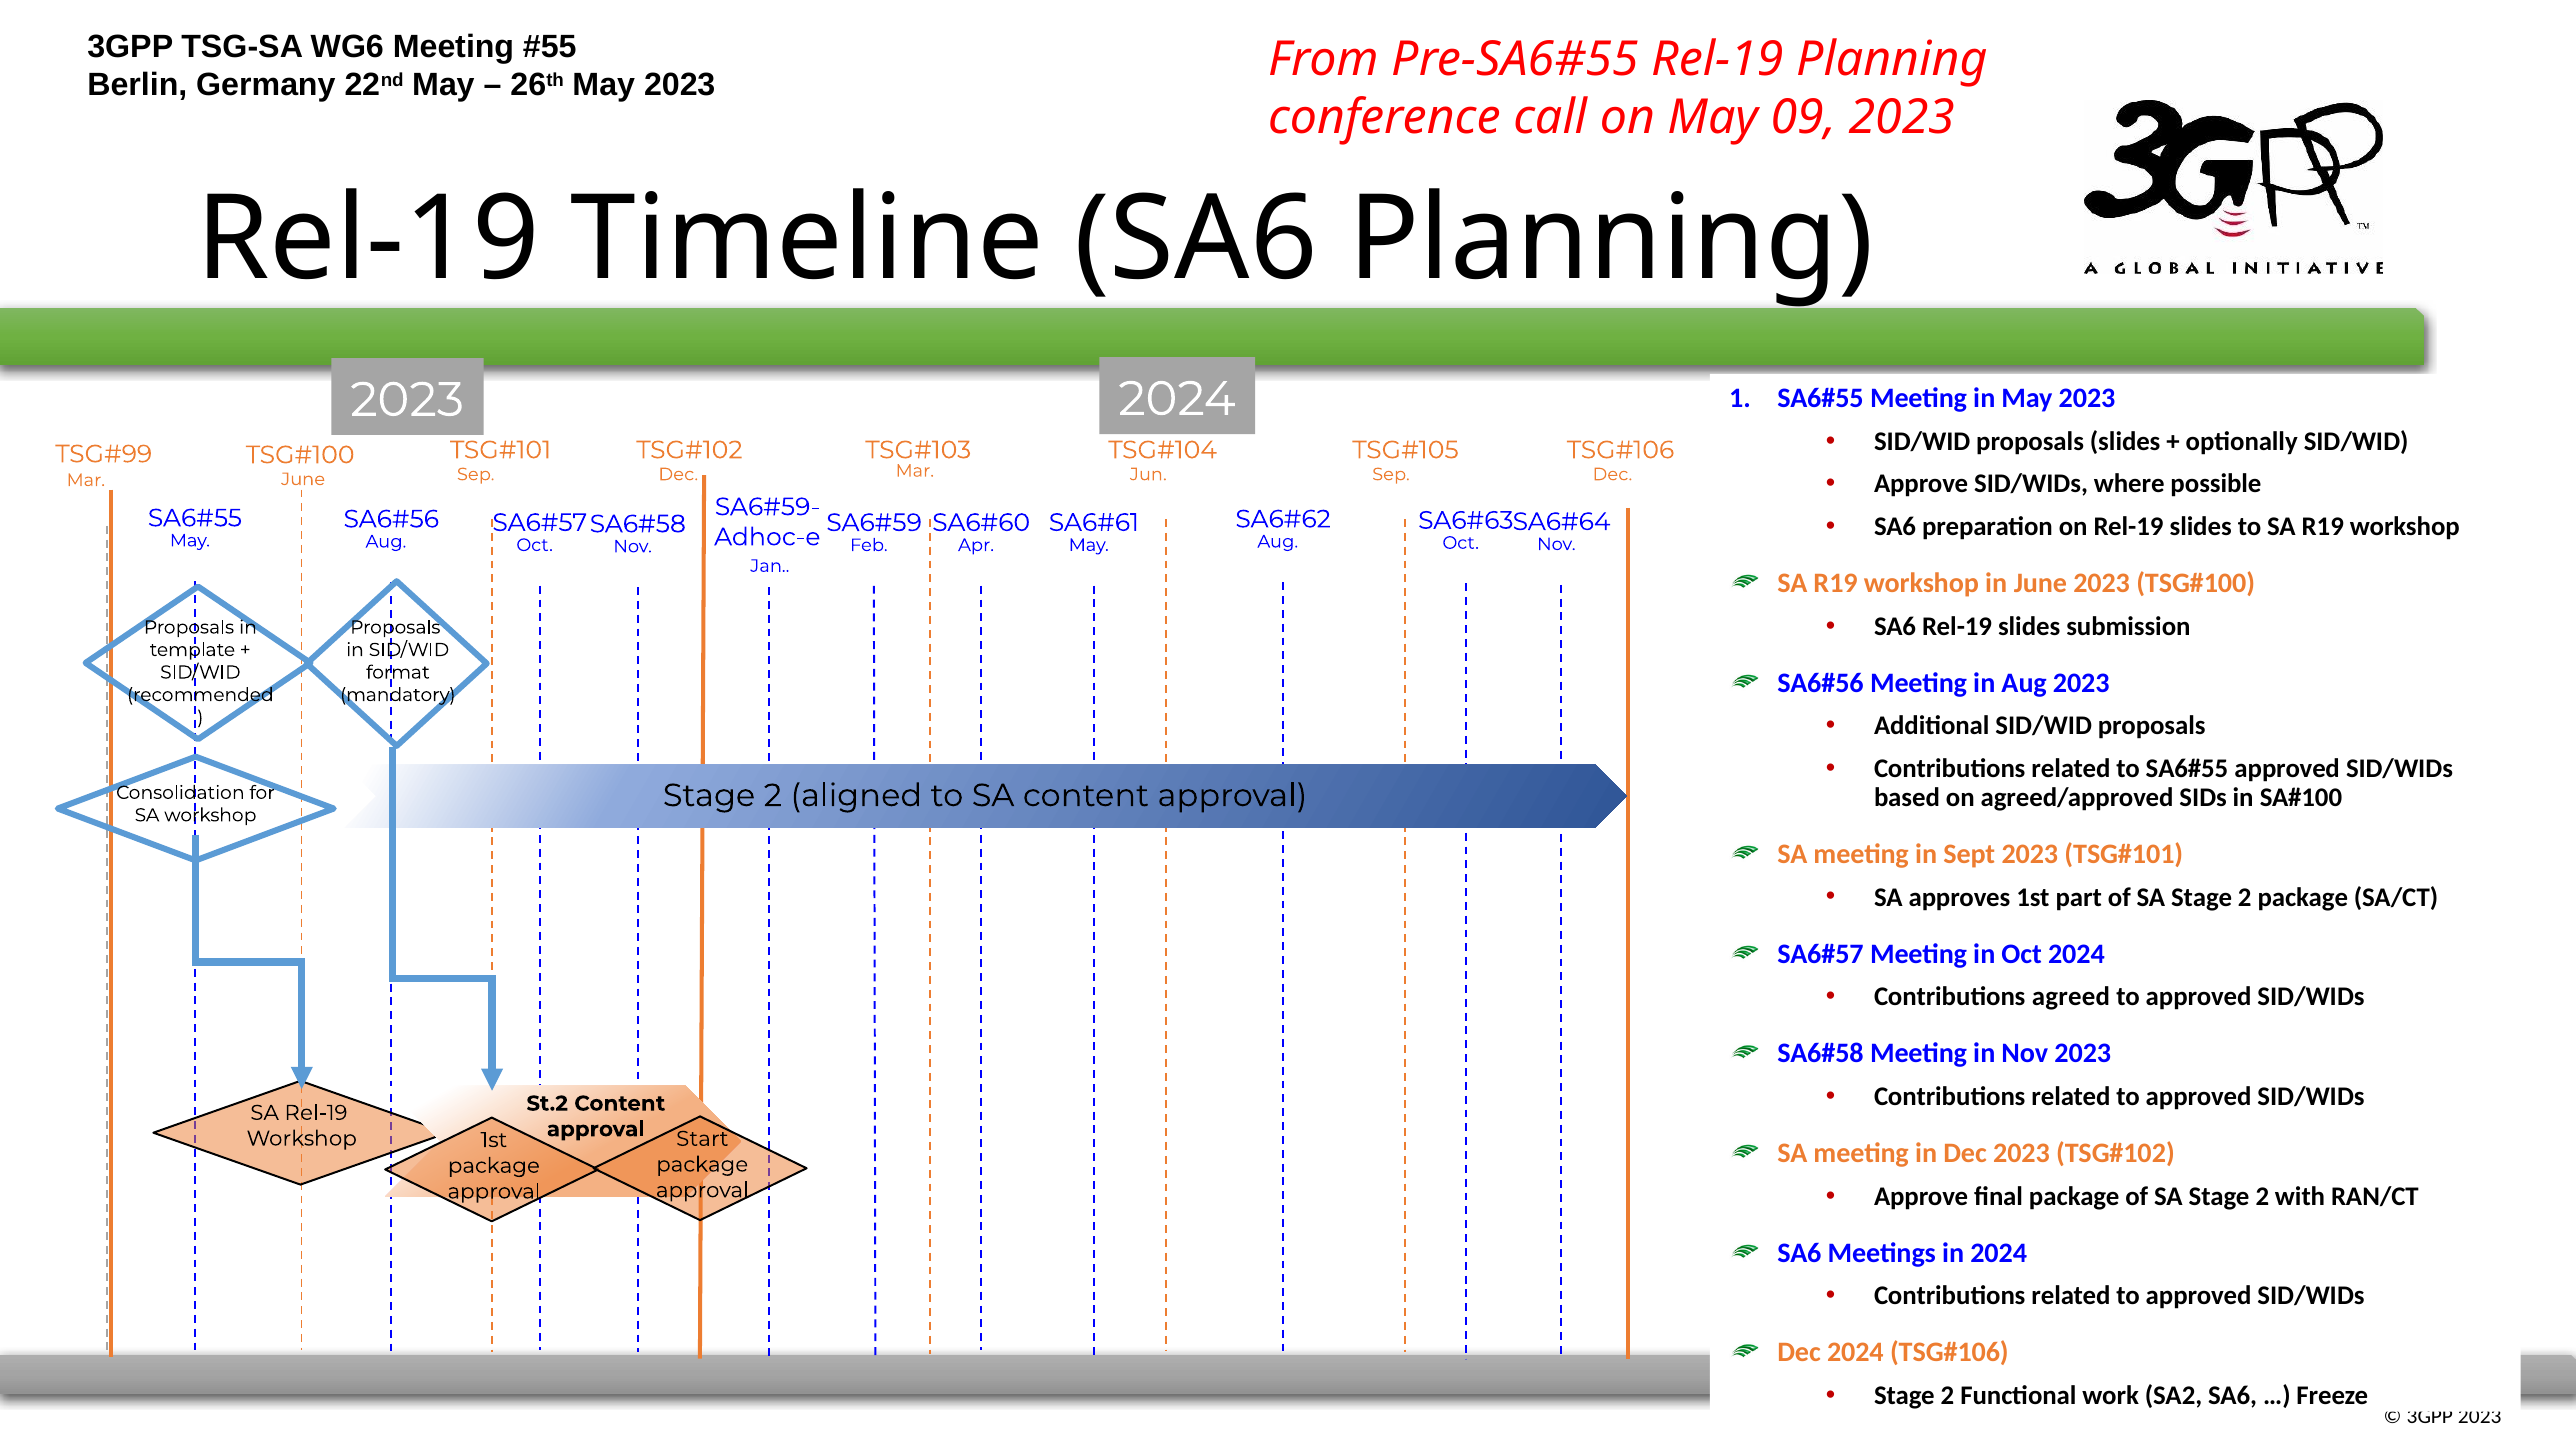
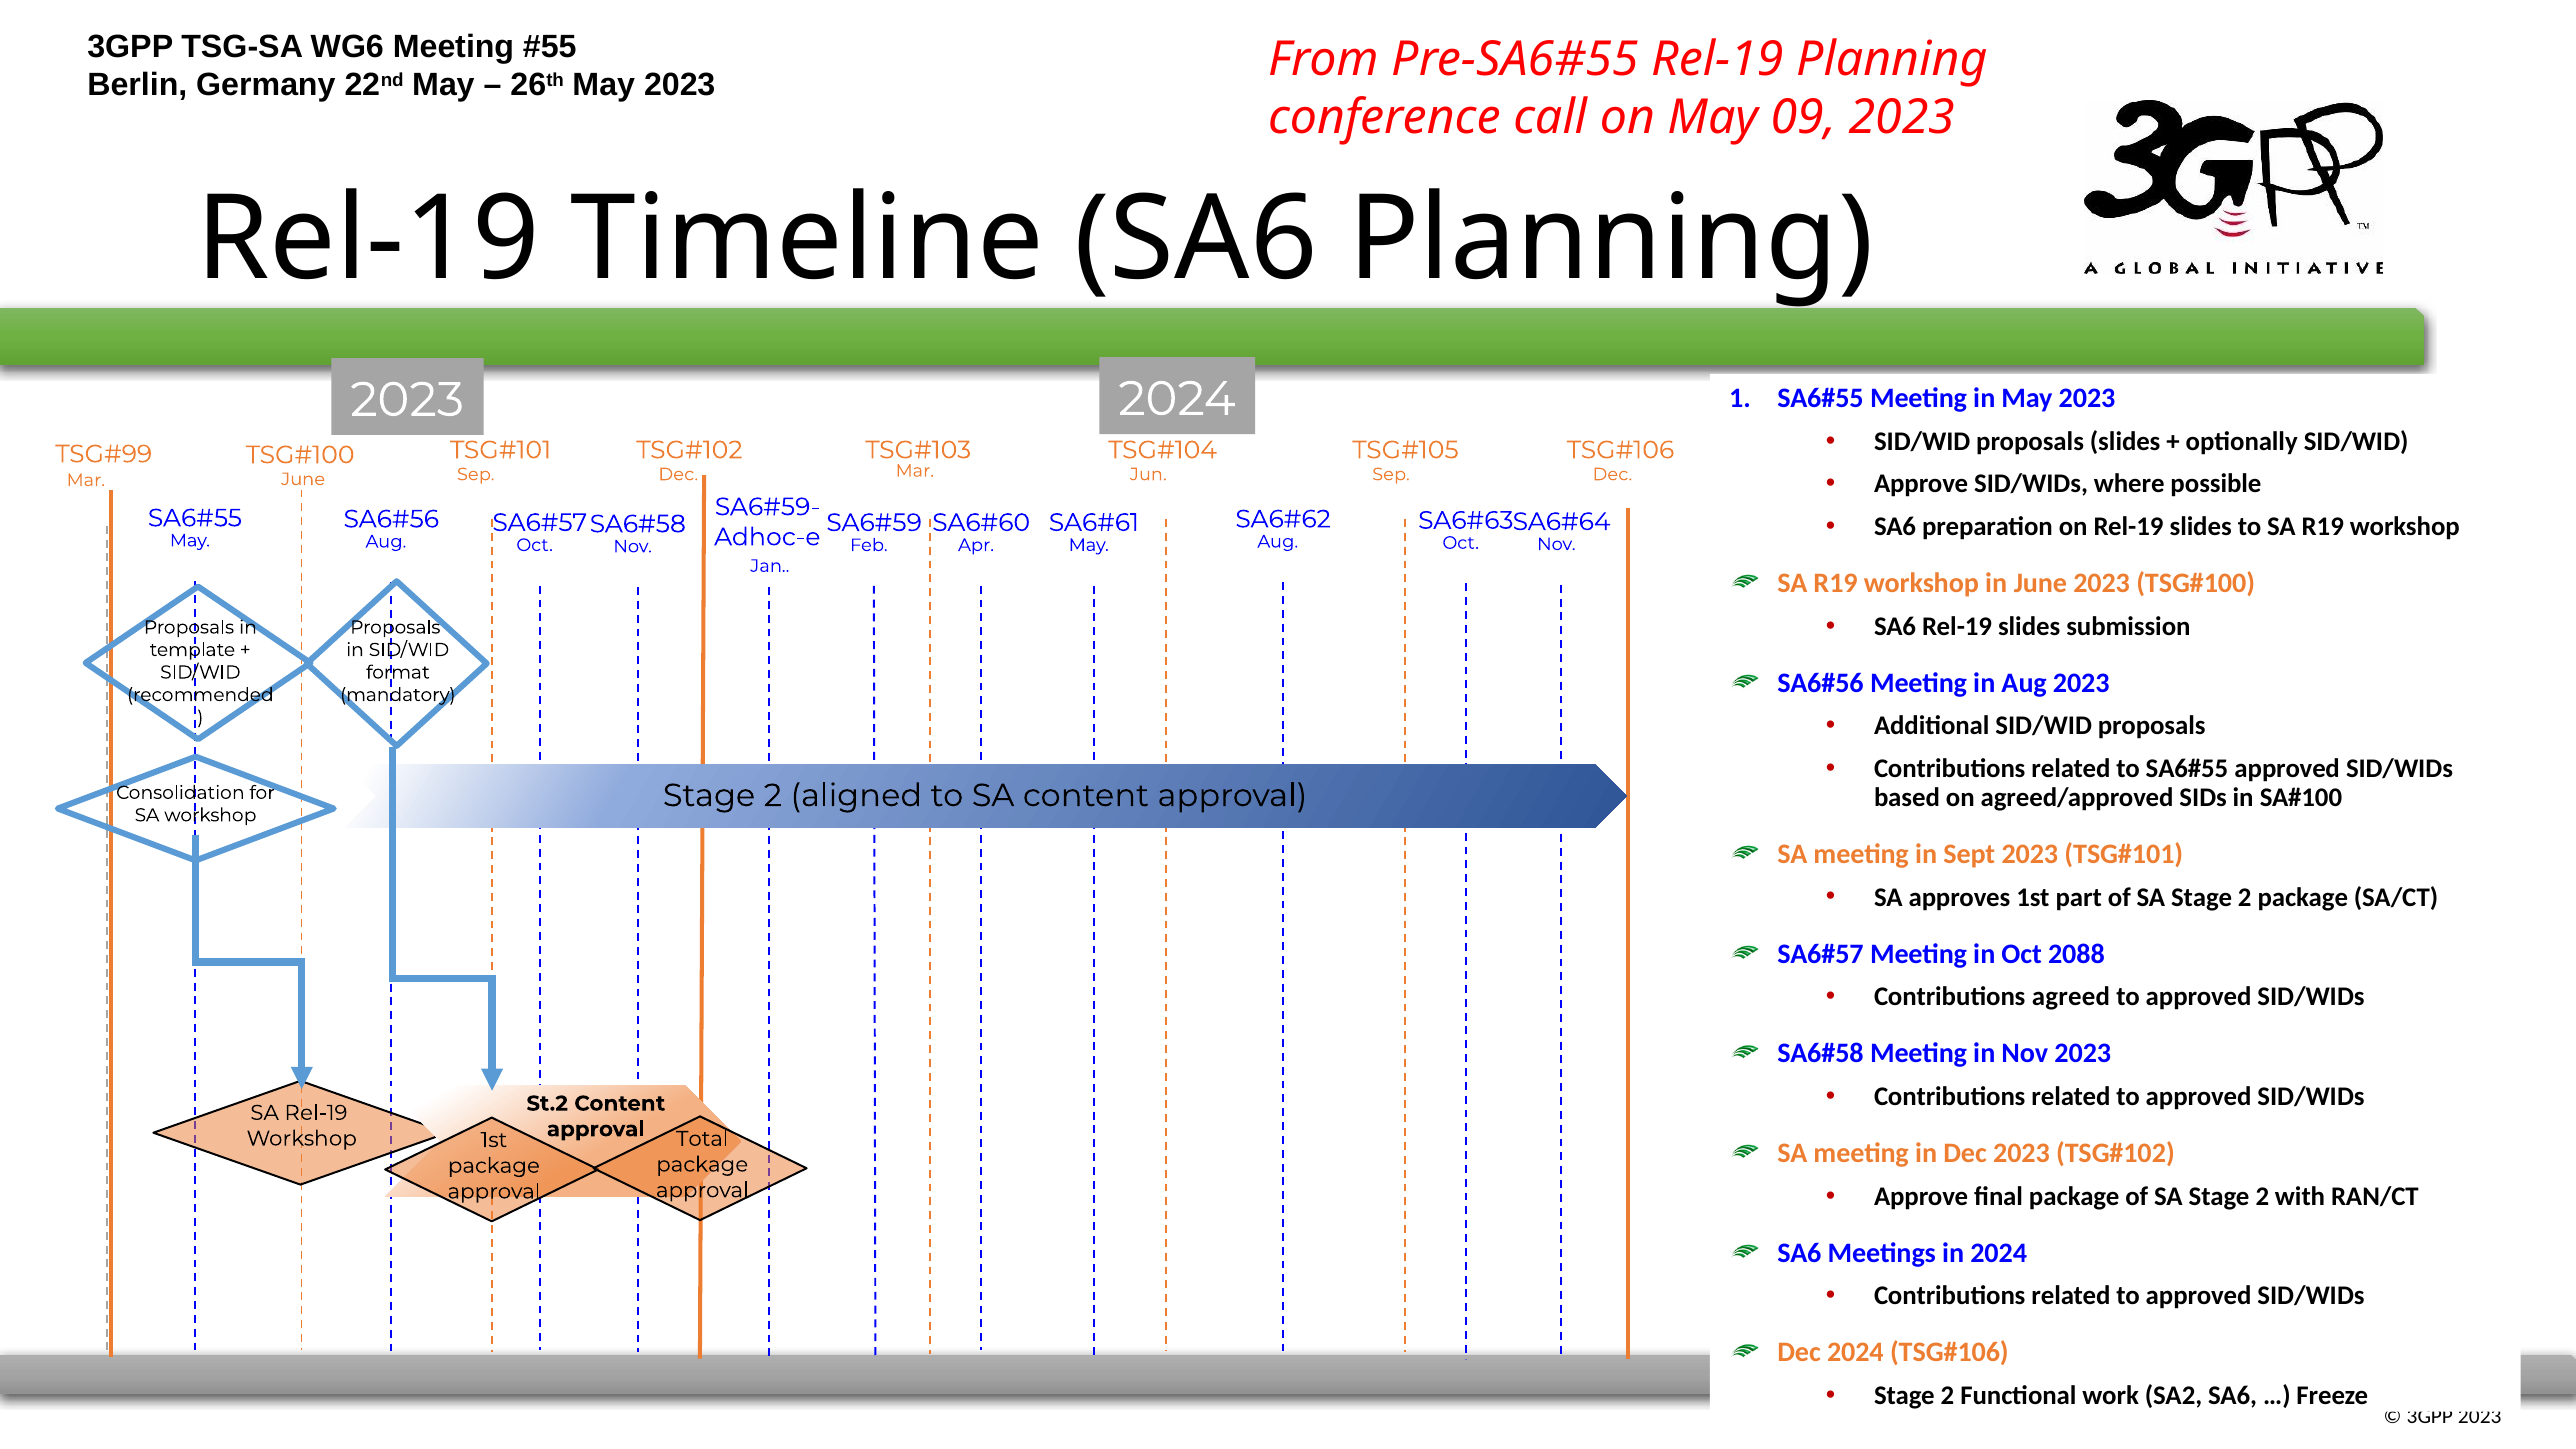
Oct 2024: 2024 -> 2088
Start: Start -> Total
